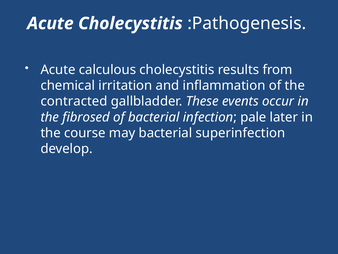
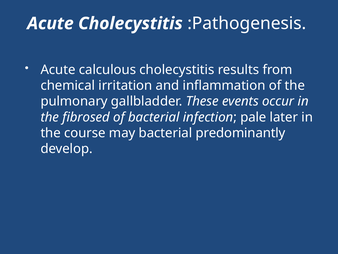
contracted: contracted -> pulmonary
superinfection: superinfection -> predominantly
